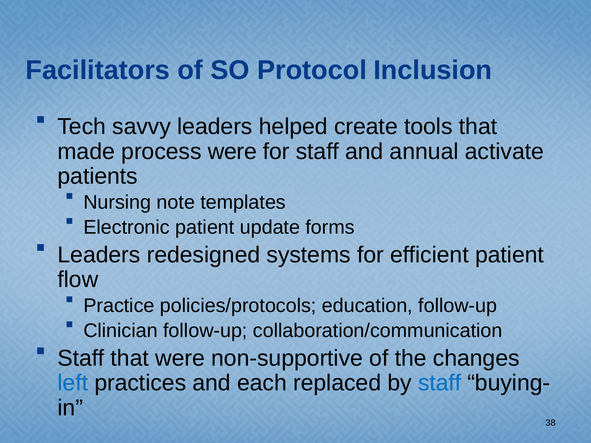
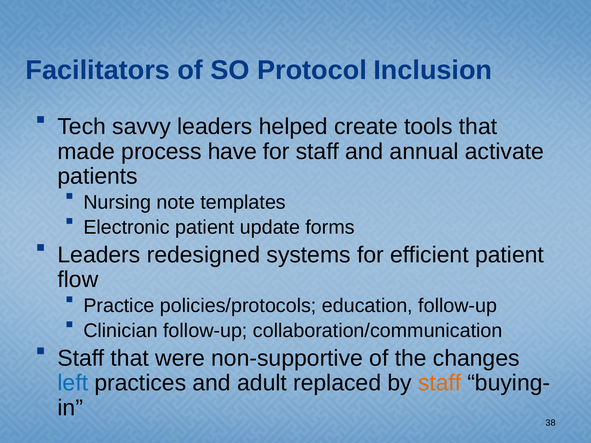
process were: were -> have
each: each -> adult
staff at (440, 383) colour: blue -> orange
